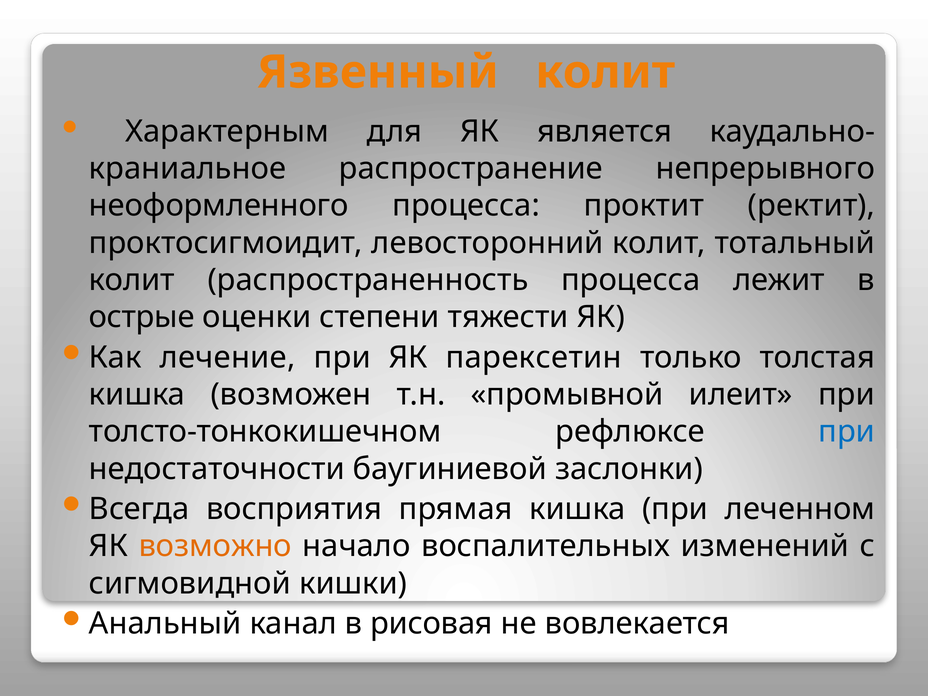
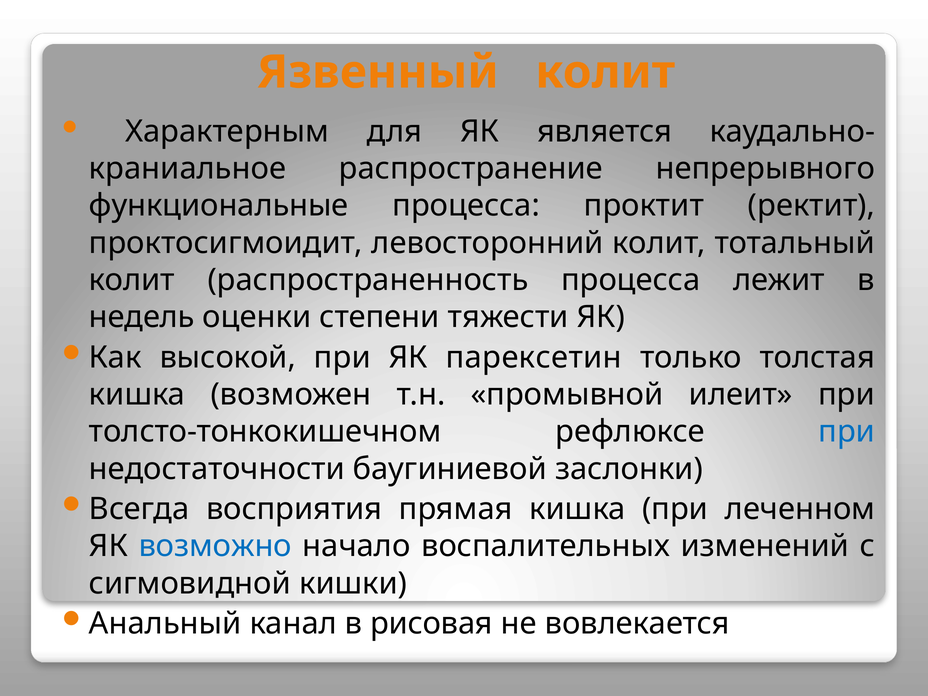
неоформленного: неоформленного -> функциональные
острые: острые -> недель
лечение: лечение -> высокой
возможно colour: orange -> blue
